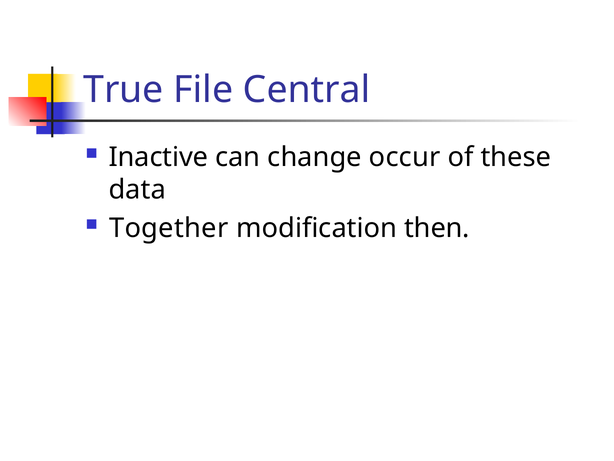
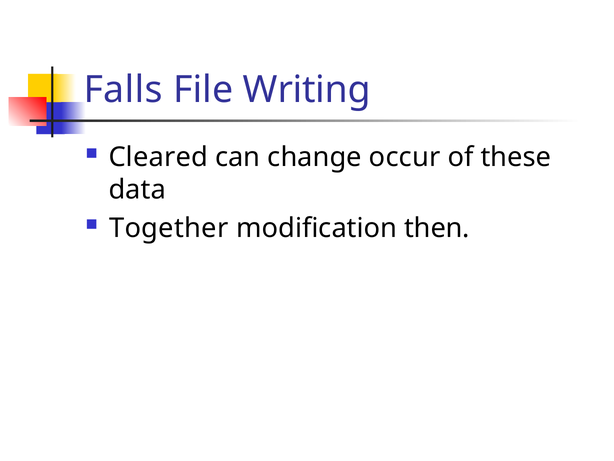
True: True -> Falls
Central: Central -> Writing
Inactive: Inactive -> Cleared
